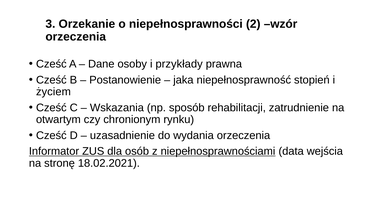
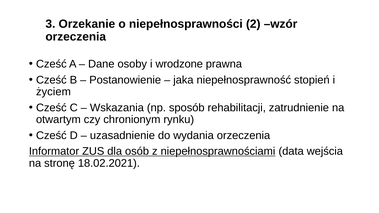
przykłady: przykłady -> wrodzone
